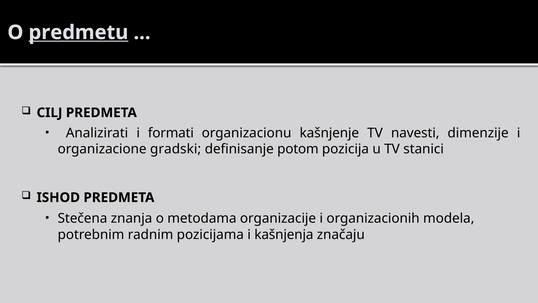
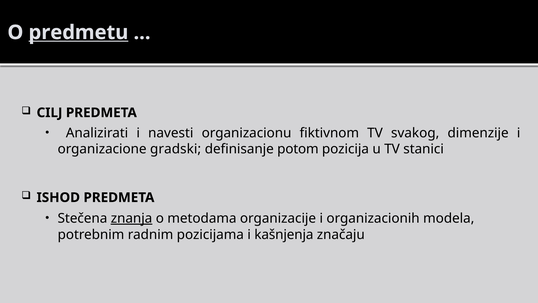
formati: formati -> navesti
kašnjenje: kašnjenje -> fiktivnom
navesti: navesti -> svakog
znanja underline: none -> present
